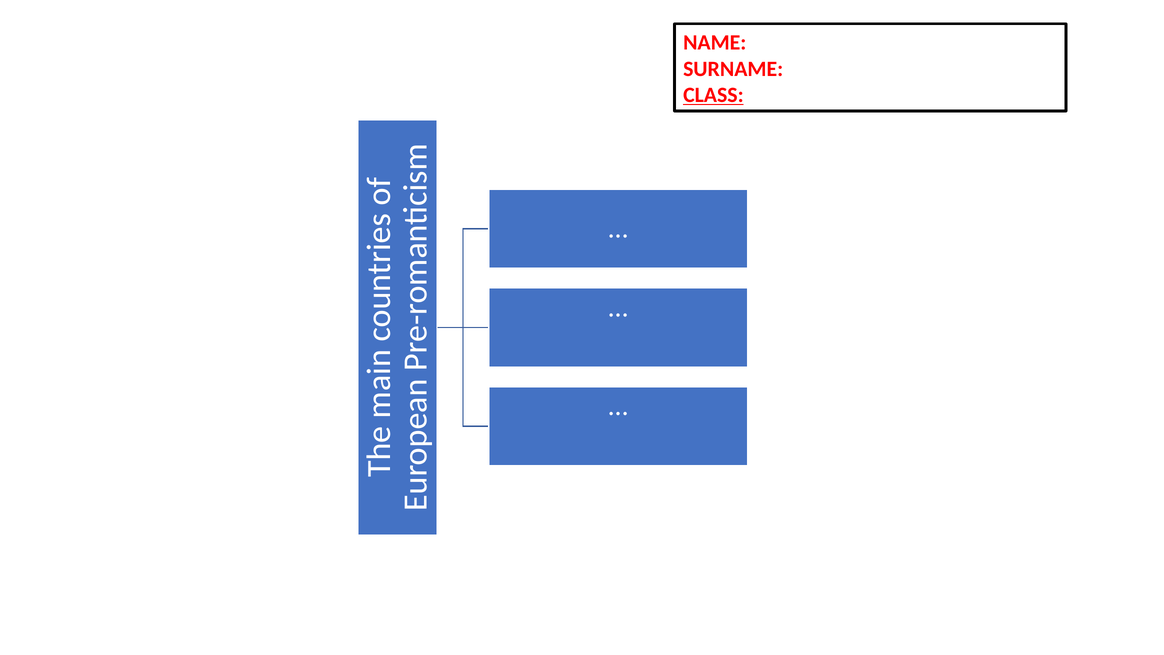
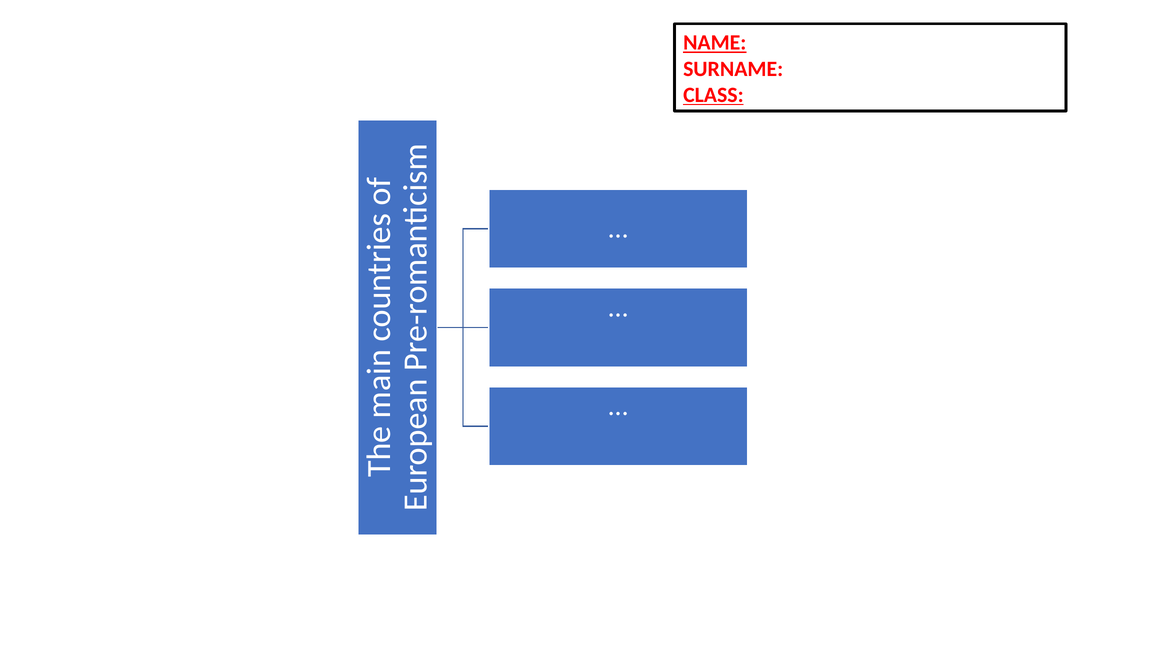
NAME underline: none -> present
